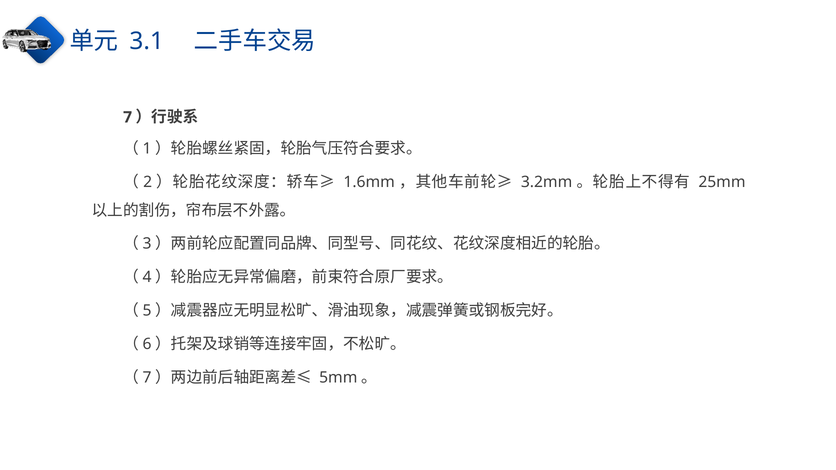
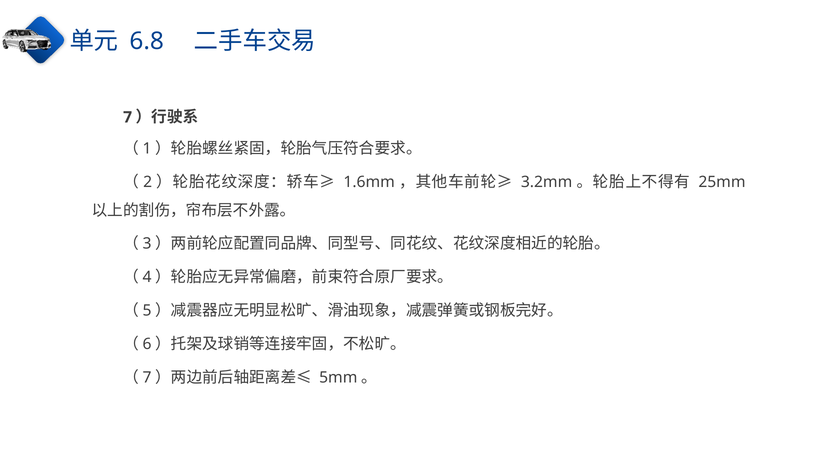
3.1: 3.1 -> 6.8
